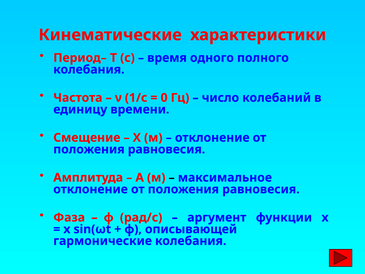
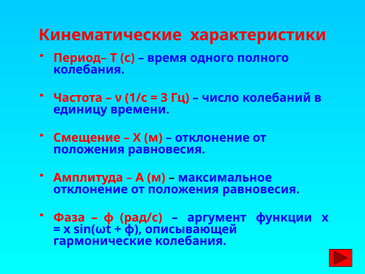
0: 0 -> 3
